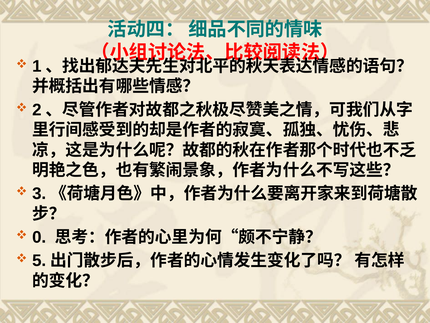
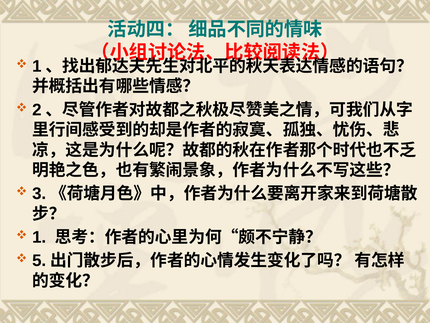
0 at (39, 237): 0 -> 1
